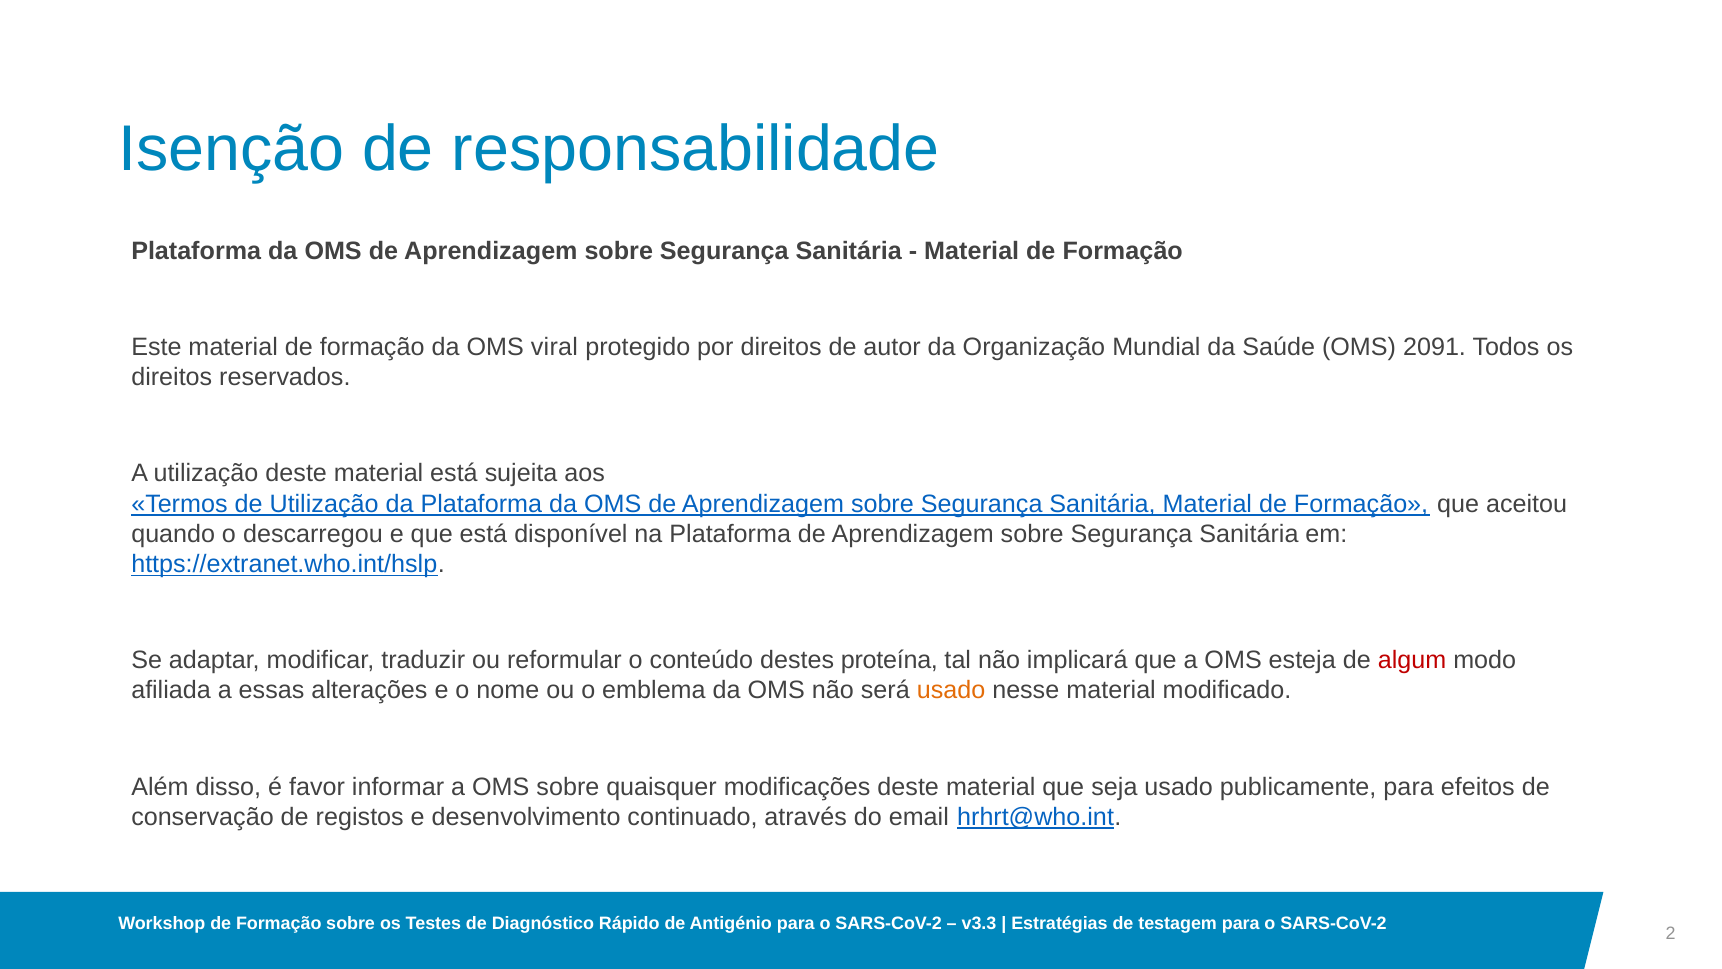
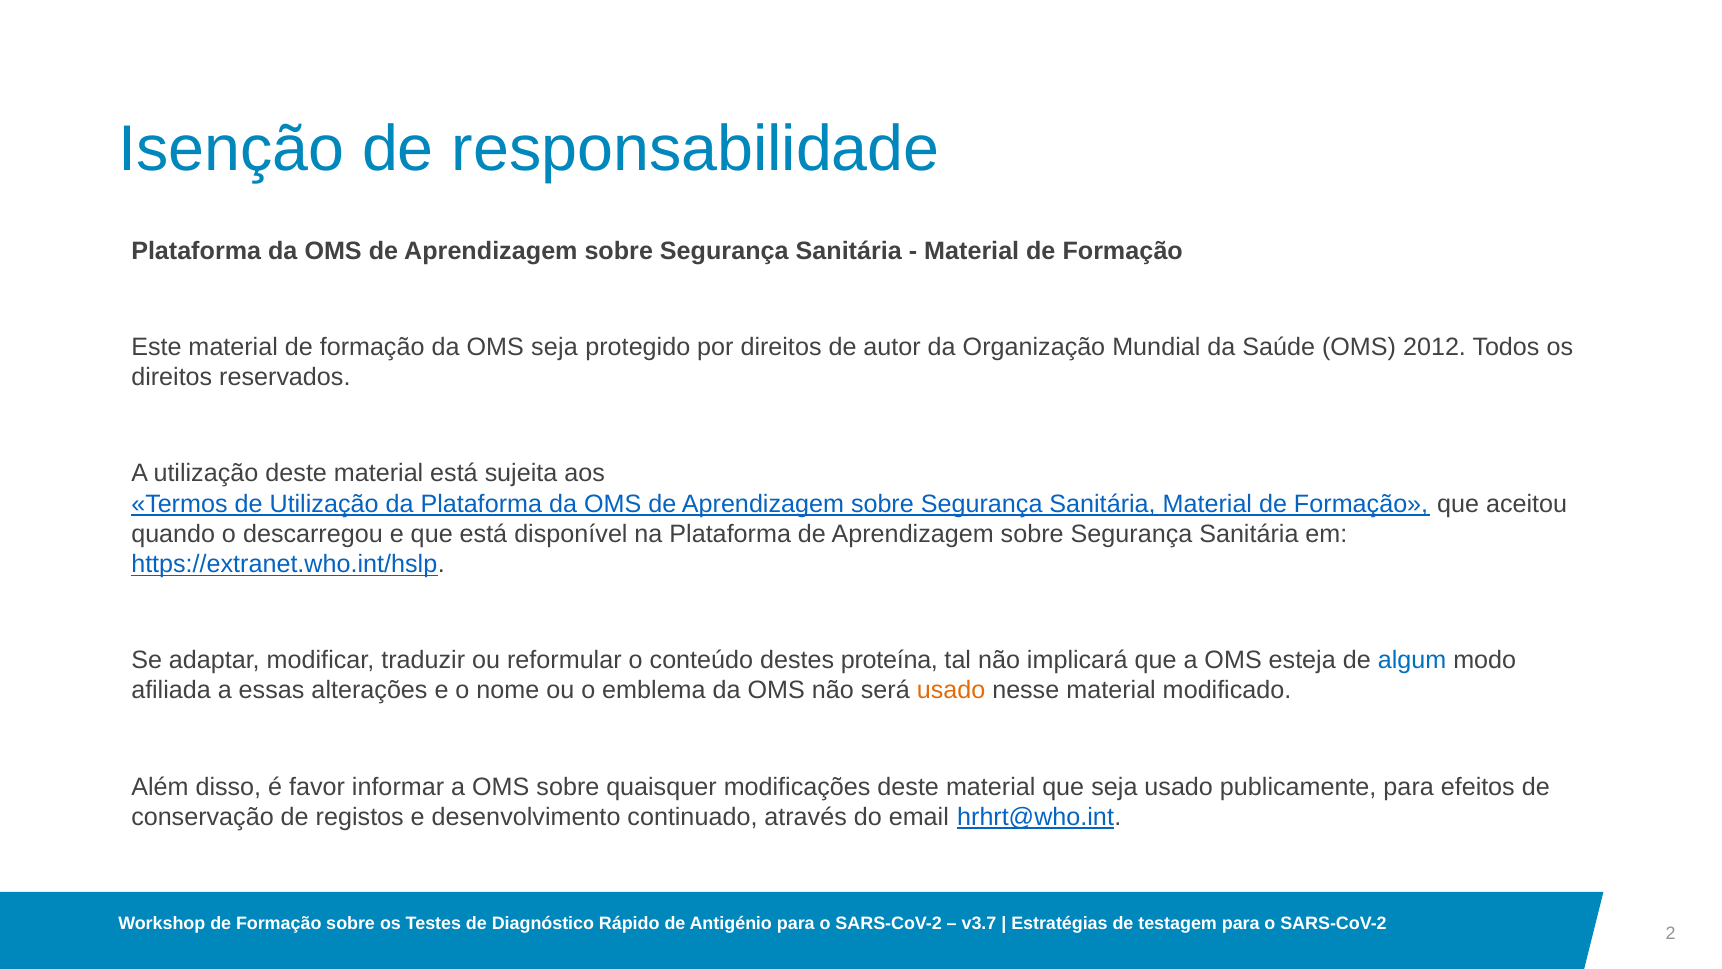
OMS viral: viral -> seja
2091: 2091 -> 2012
algum colour: red -> blue
v3.3: v3.3 -> v3.7
